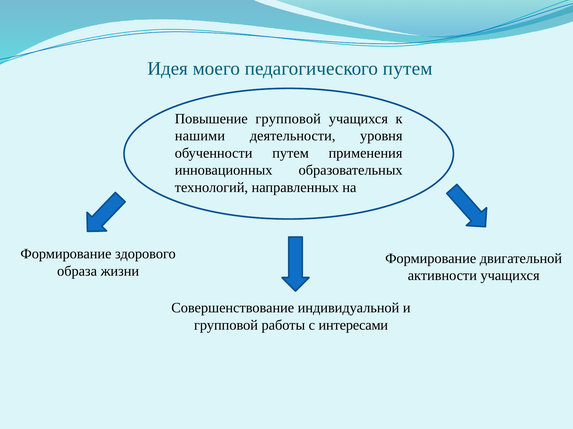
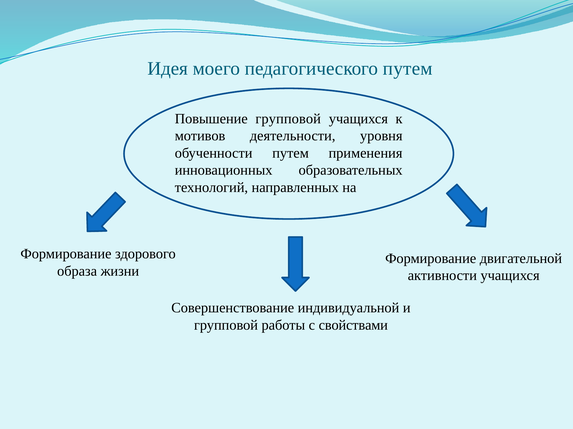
нашими: нашими -> мотивов
интересами: интересами -> свойствами
